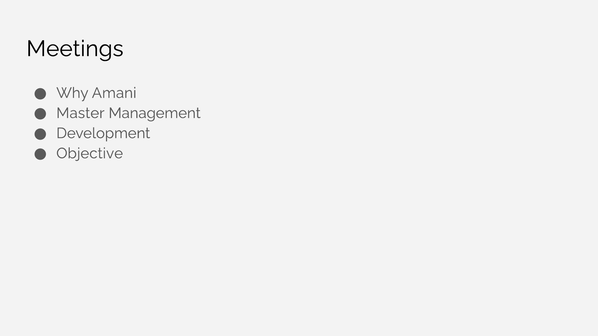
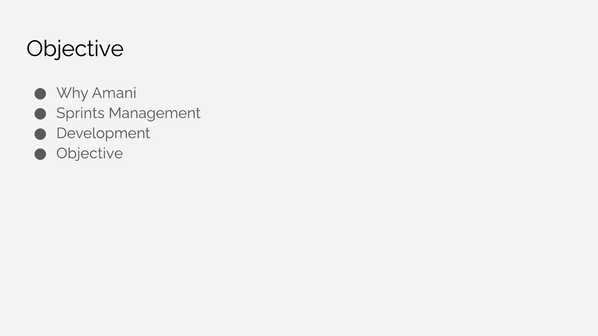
Meetings at (75, 49): Meetings -> Objective
Master: Master -> Sprints
